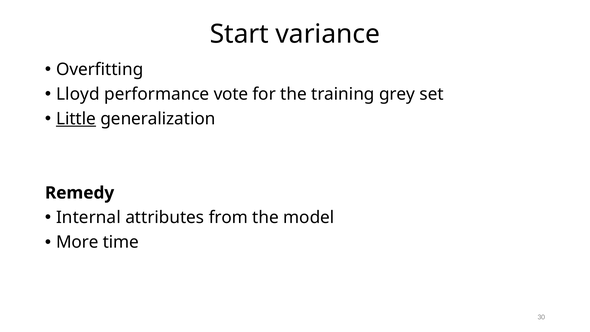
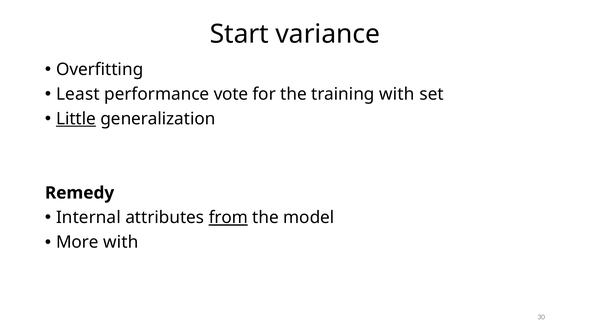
Lloyd: Lloyd -> Least
training grey: grey -> with
from underline: none -> present
More time: time -> with
